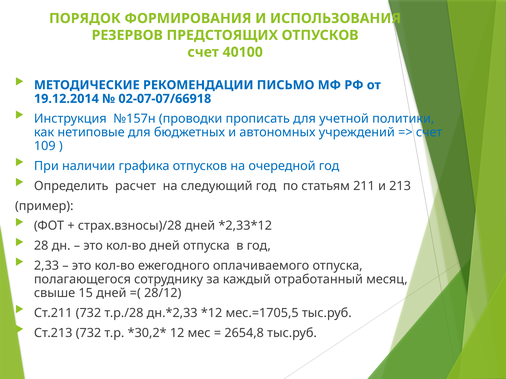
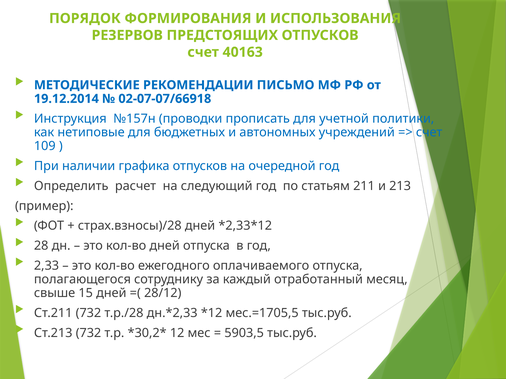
40100: 40100 -> 40163
2654,8: 2654,8 -> 5903,5
